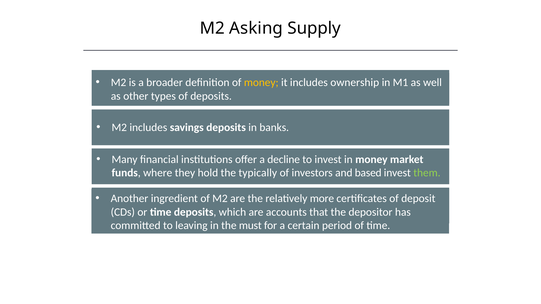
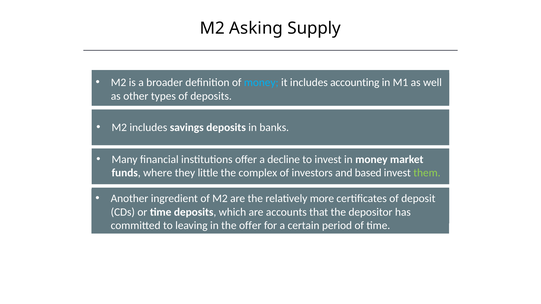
money at (261, 83) colour: yellow -> light blue
ownership: ownership -> accounting
hold: hold -> little
typically: typically -> complex
the must: must -> offer
